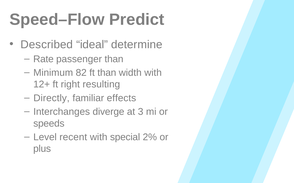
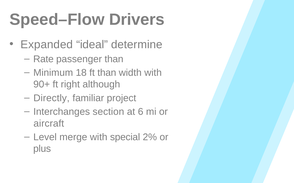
Predict: Predict -> Drivers
Described: Described -> Expanded
82: 82 -> 18
12+: 12+ -> 90+
resulting: resulting -> although
effects: effects -> project
diverge: diverge -> section
3: 3 -> 6
speeds: speeds -> aircraft
recent: recent -> merge
